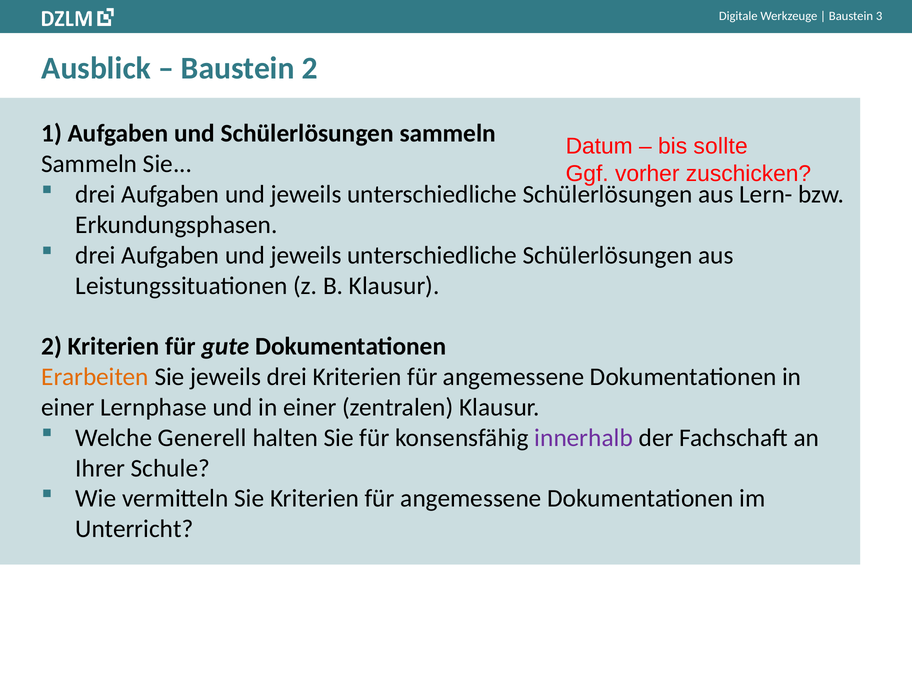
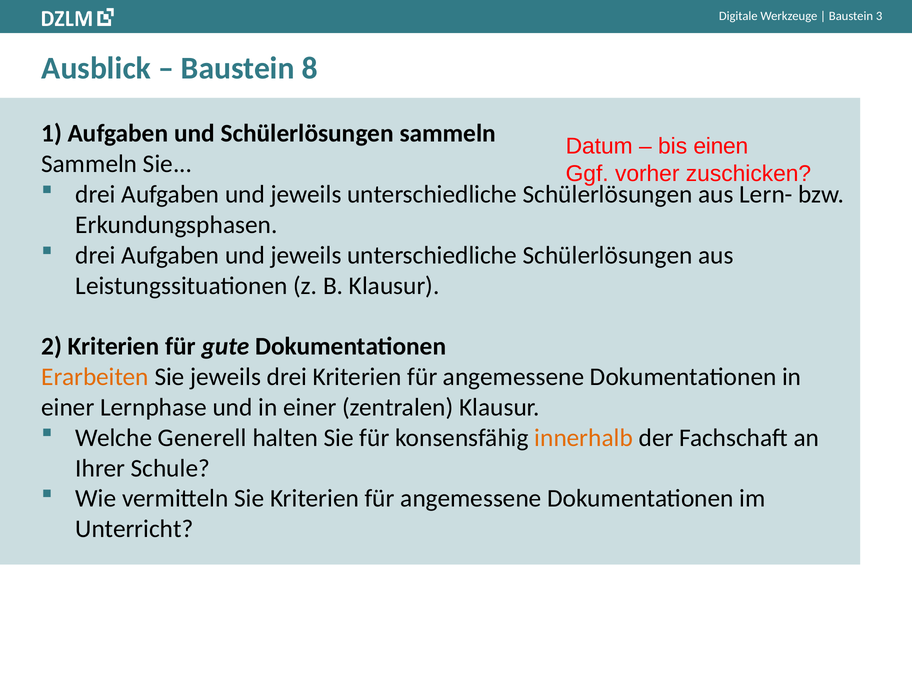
Baustein 2: 2 -> 8
sollte: sollte -> einen
innerhalb colour: purple -> orange
